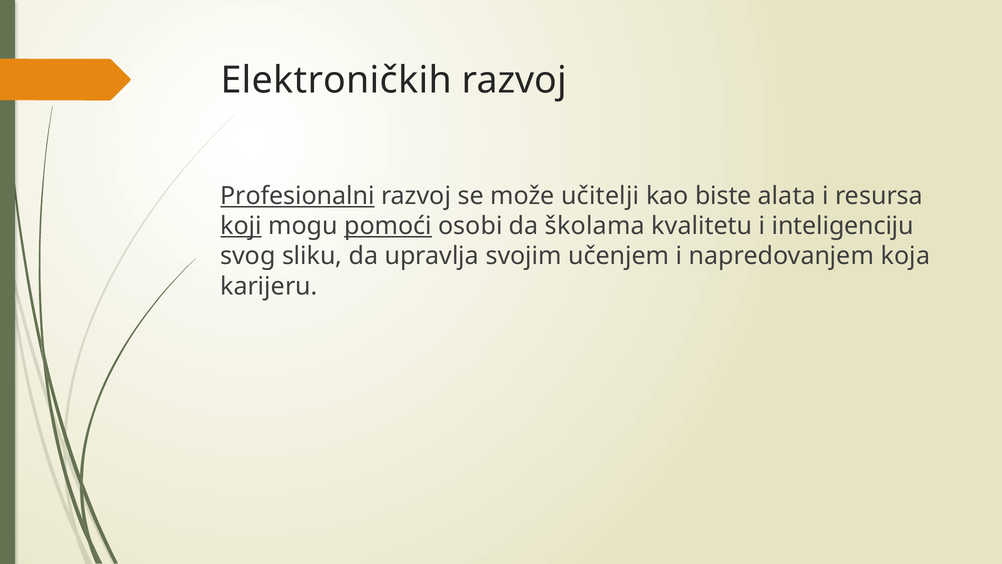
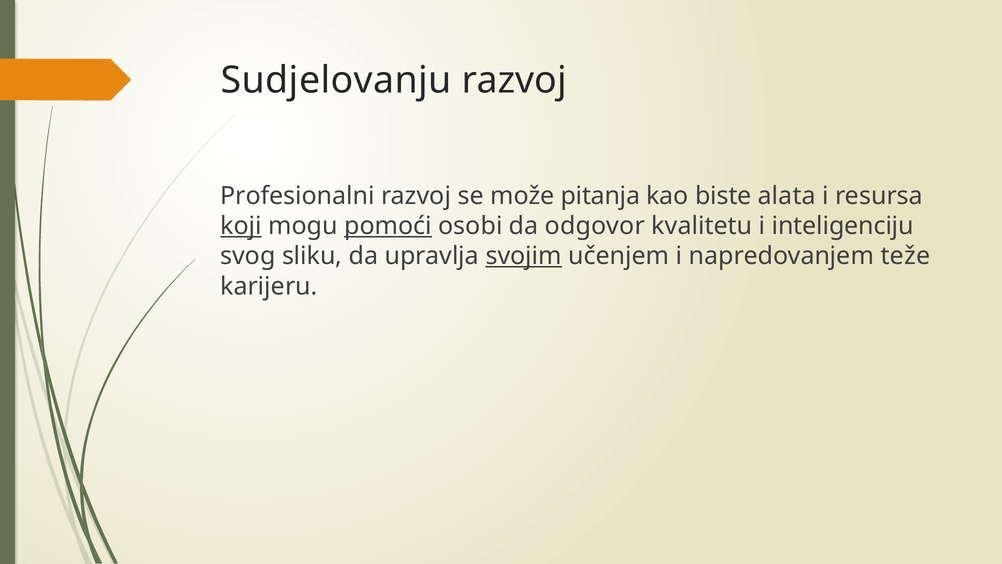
Elektroničkih: Elektroničkih -> Sudjelovanju
Profesionalni underline: present -> none
učitelji: učitelji -> pitanja
školama: školama -> odgovor
svojim underline: none -> present
koja: koja -> teže
